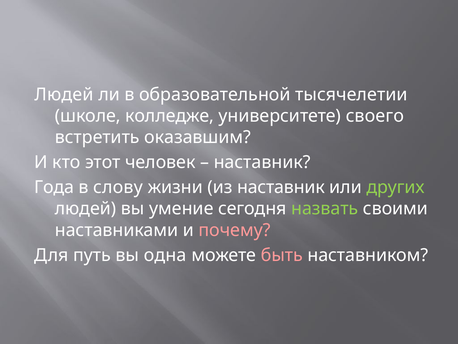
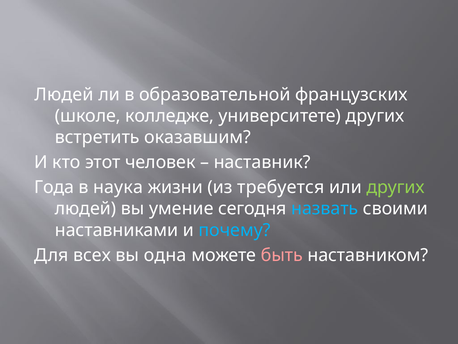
тысячелетии: тысячелетии -> французских
университете своего: своего -> других
слову: слову -> наука
из наставник: наставник -> требуется
назвать colour: light green -> light blue
почему colour: pink -> light blue
путь: путь -> всех
